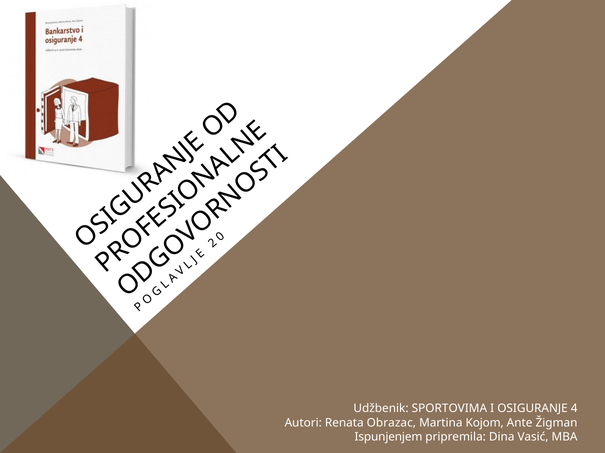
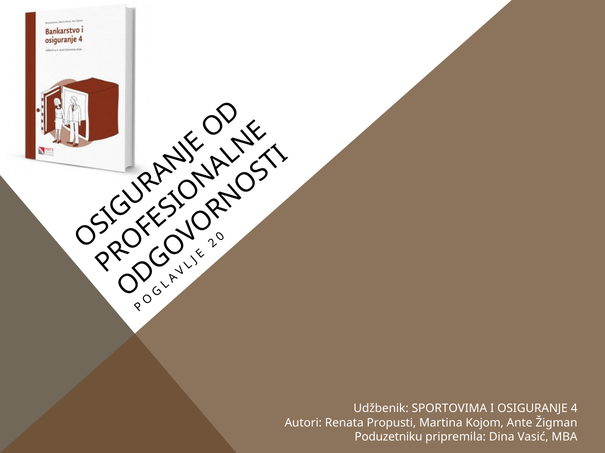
Obrazac: Obrazac -> Propusti
Ispunjenjem: Ispunjenjem -> Poduzetniku
